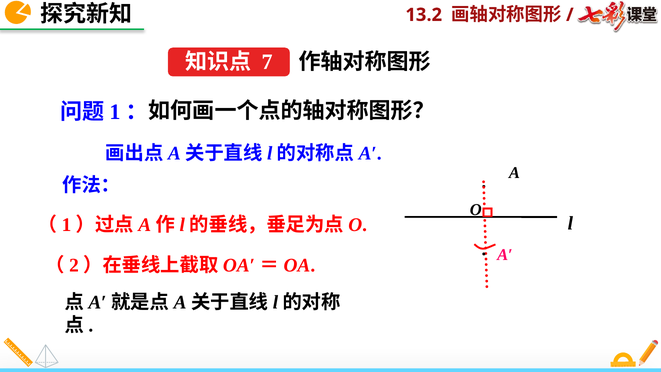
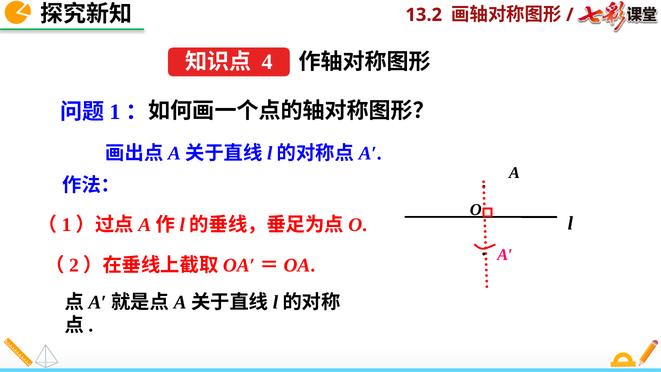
7: 7 -> 4
